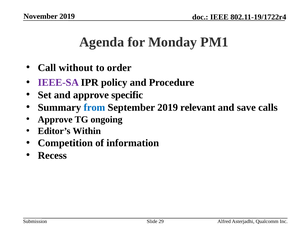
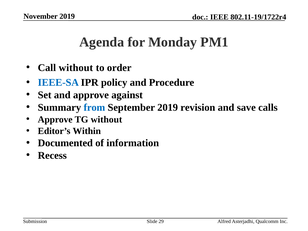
IEEE-SA colour: purple -> blue
specific: specific -> against
relevant: relevant -> revision
TG ongoing: ongoing -> without
Competition: Competition -> Documented
